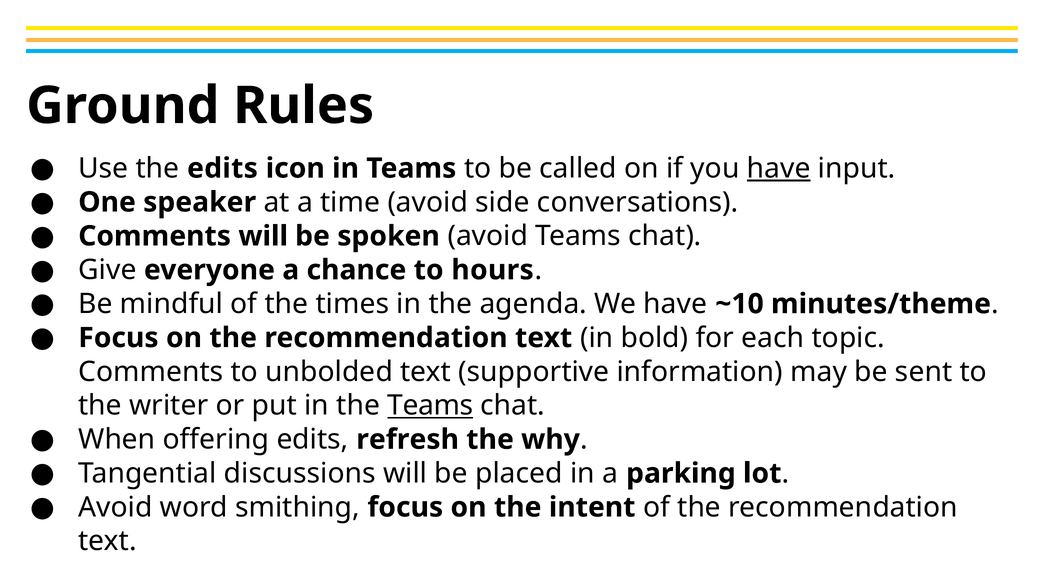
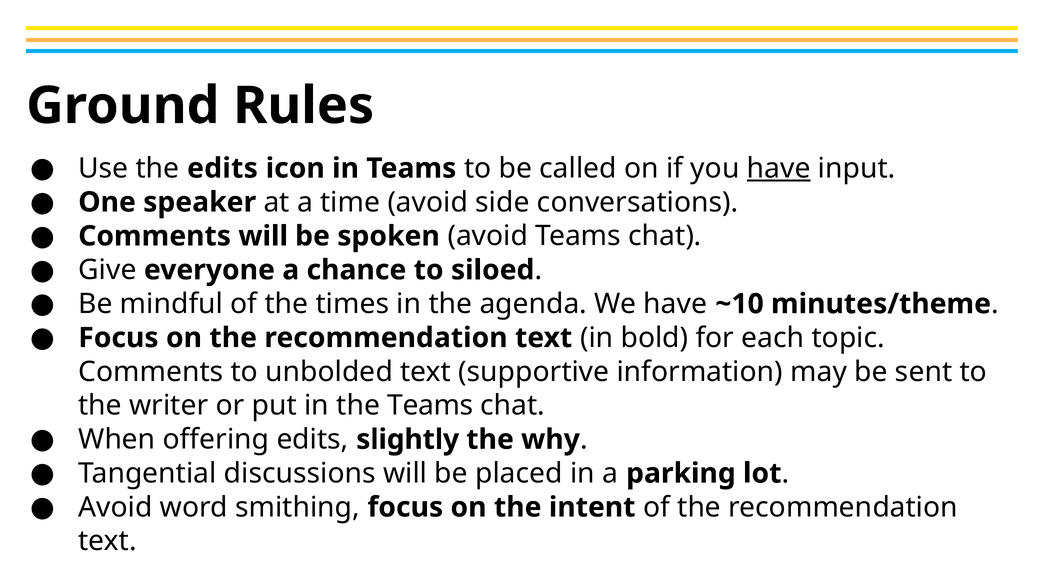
hours: hours -> siloed
Teams at (430, 406) underline: present -> none
refresh: refresh -> slightly
